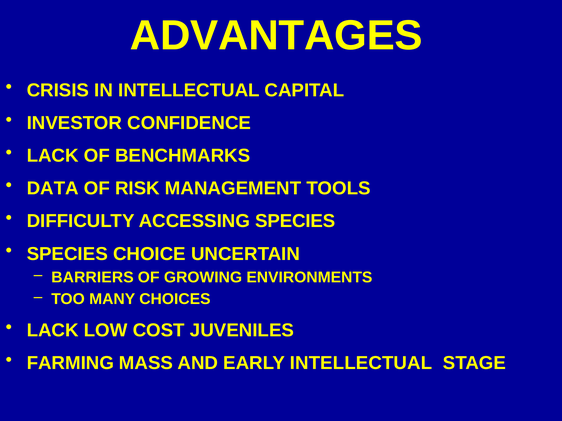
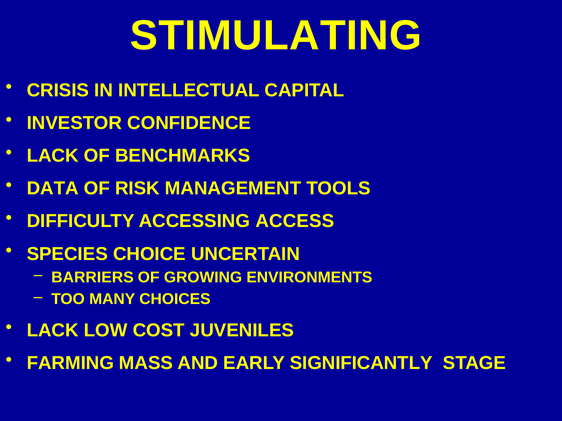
ADVANTAGES: ADVANTAGES -> STIMULATING
ACCESSING SPECIES: SPECIES -> ACCESS
EARLY INTELLECTUAL: INTELLECTUAL -> SIGNIFICANTLY
